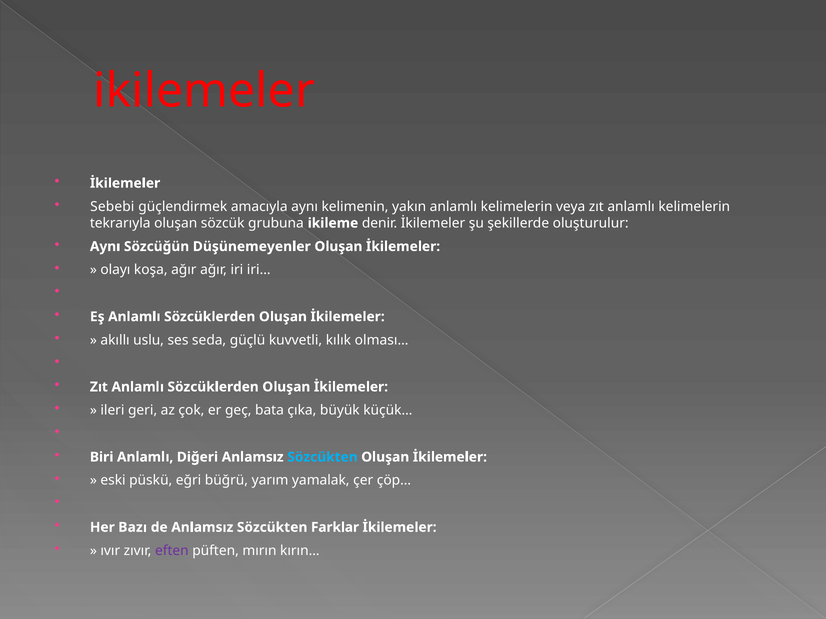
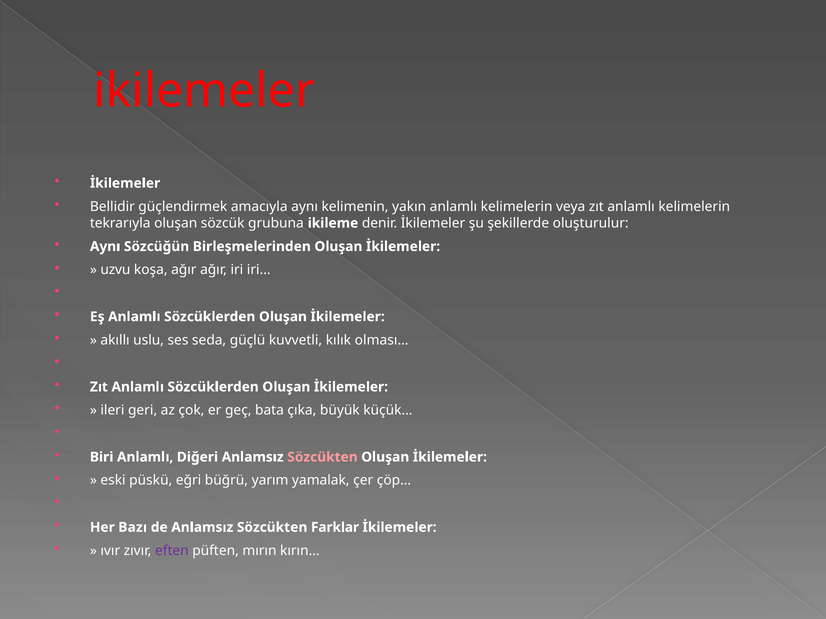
Sebebi: Sebebi -> Bellidir
Düşünemeyenler: Düşünemeyenler -> Birleşmelerinden
olayı: olayı -> uzvu
Sözcükten at (322, 457) colour: light blue -> pink
